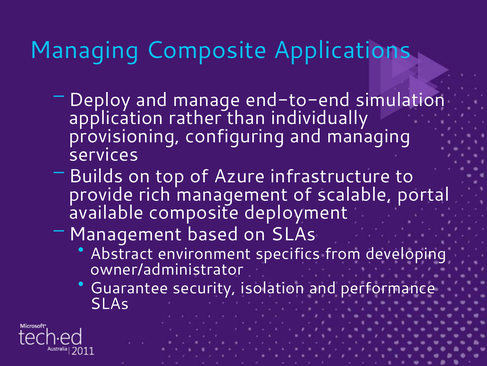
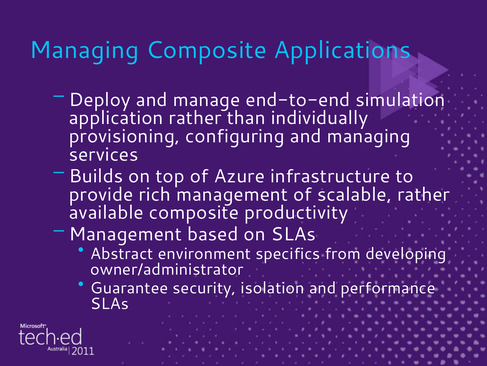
scalable portal: portal -> rather
deployment: deployment -> productivity
